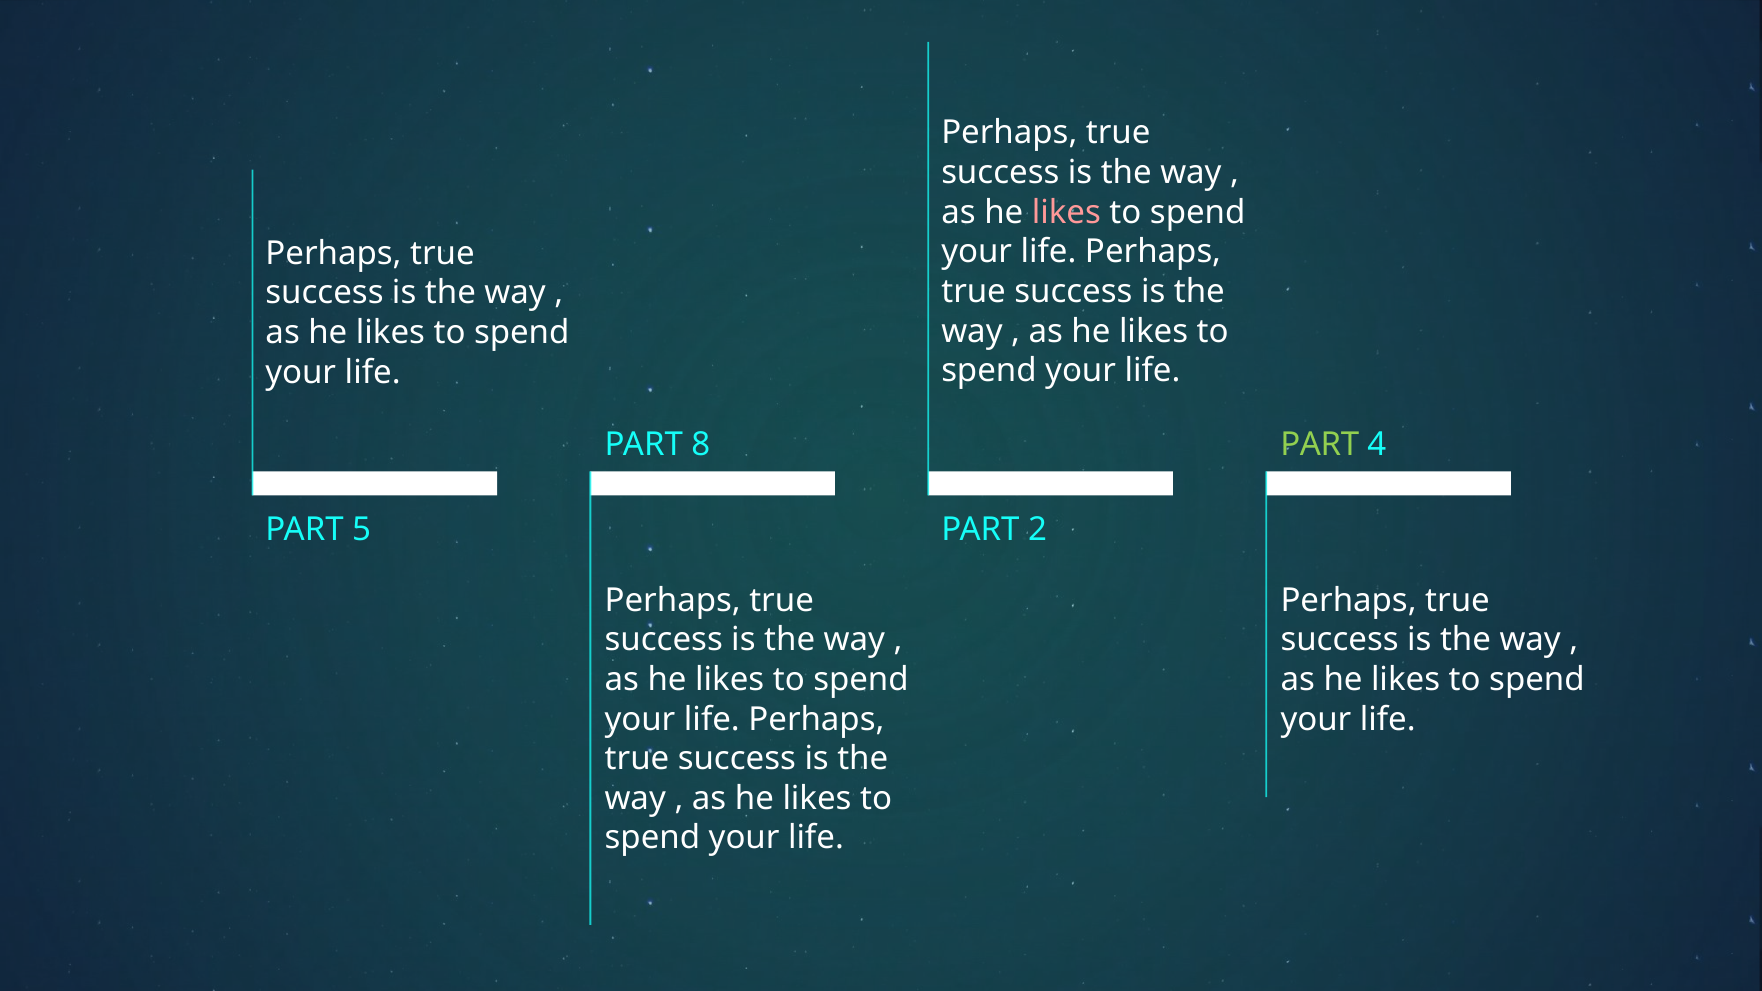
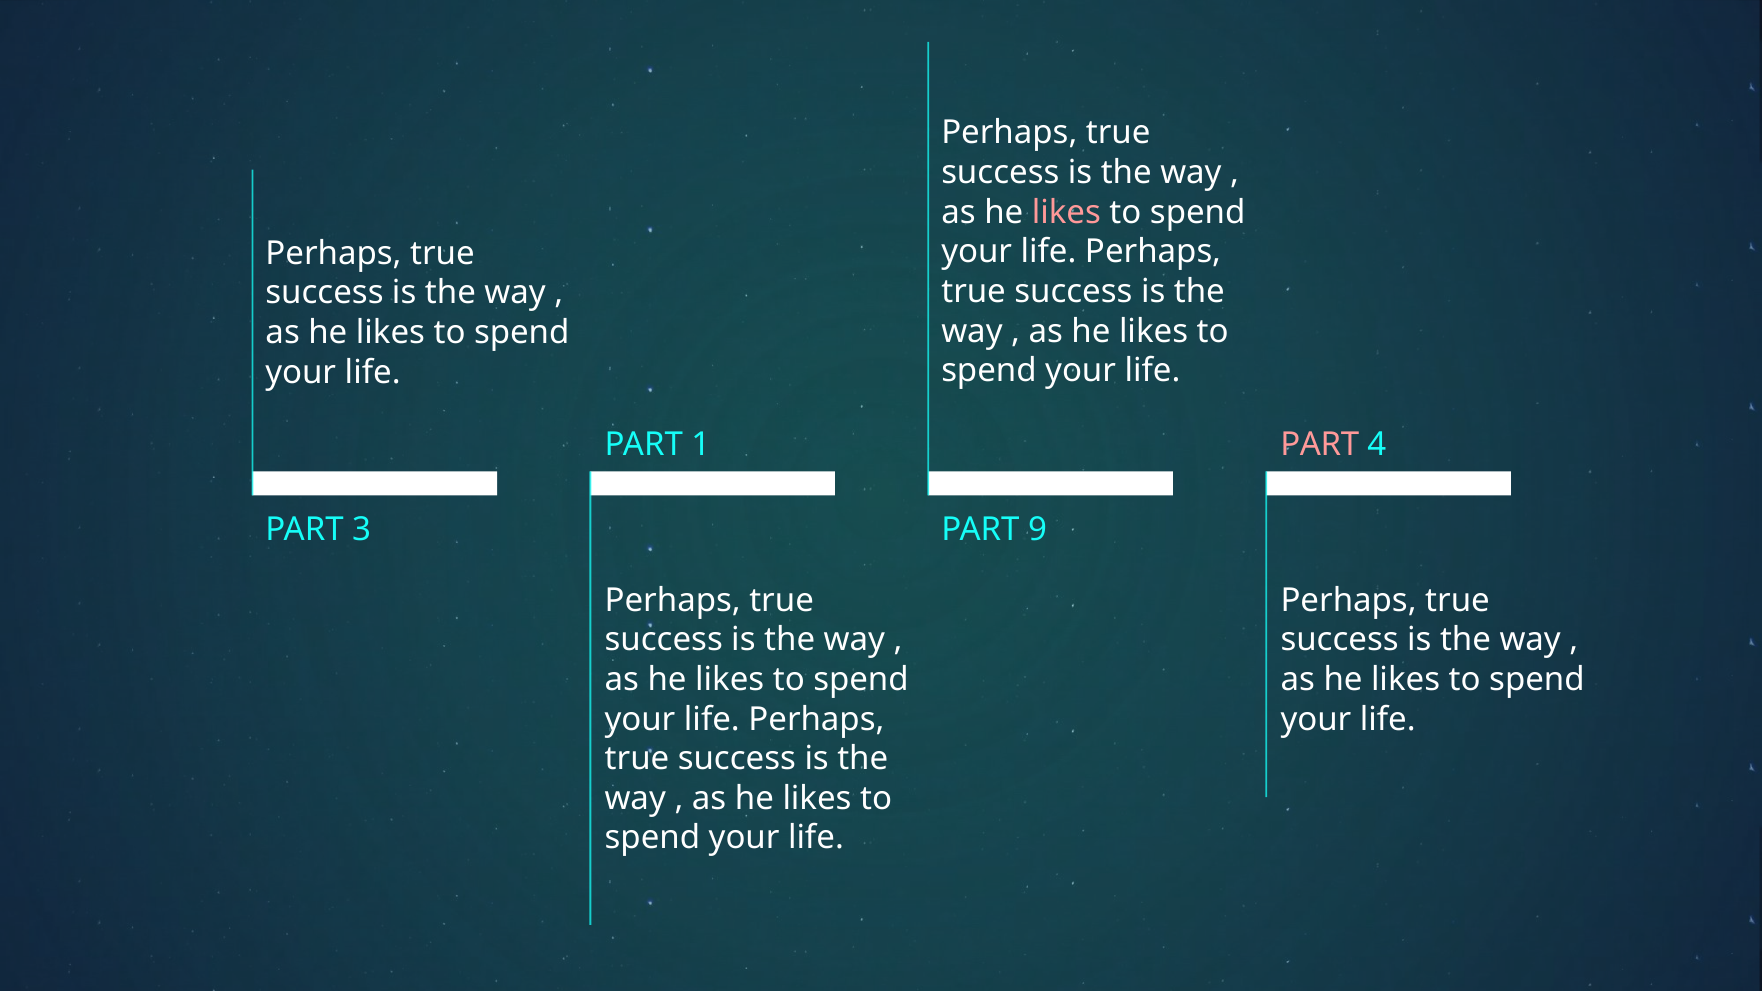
8: 8 -> 1
PART at (1320, 444) colour: light green -> pink
5: 5 -> 3
2: 2 -> 9
